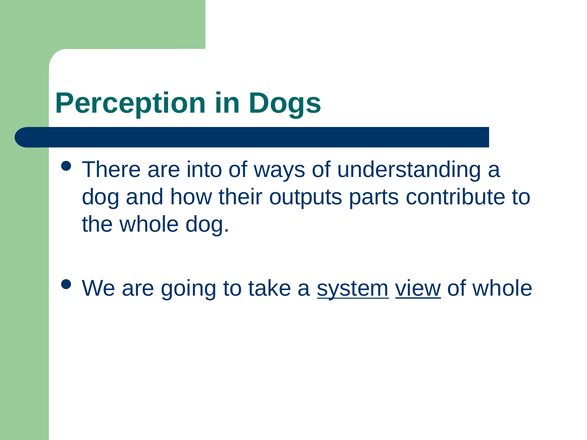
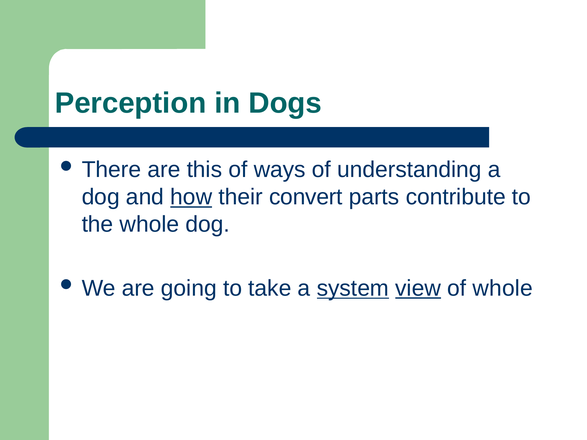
into: into -> this
how underline: none -> present
outputs: outputs -> convert
